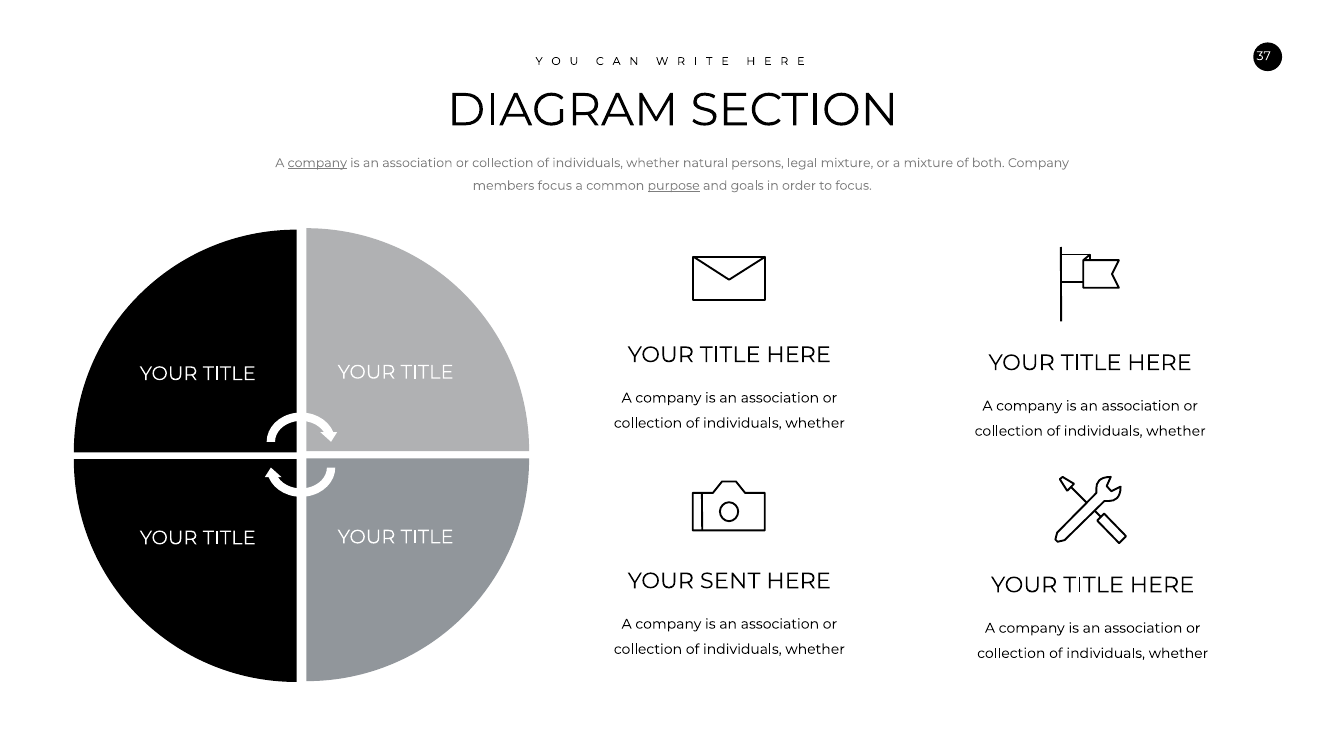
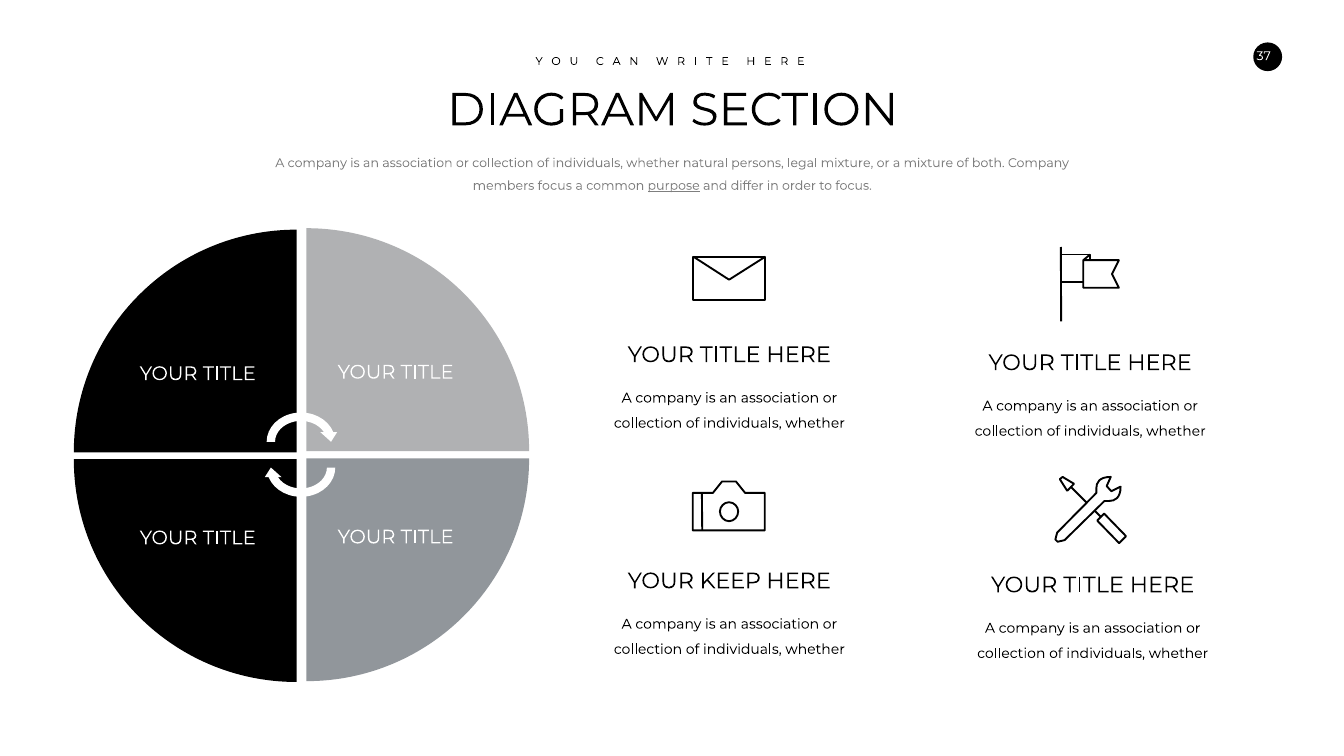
company at (317, 163) underline: present -> none
goals: goals -> differ
SENT: SENT -> KEEP
